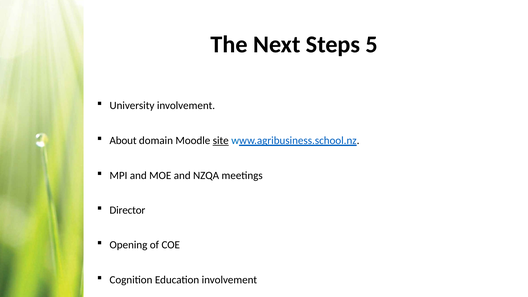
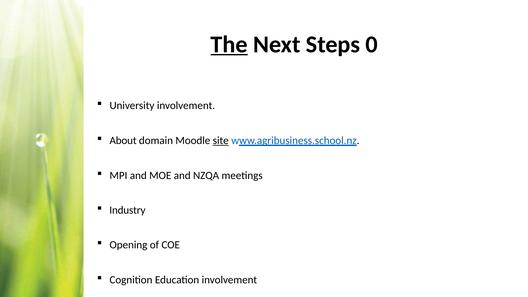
The underline: none -> present
5: 5 -> 0
Director: Director -> Industry
